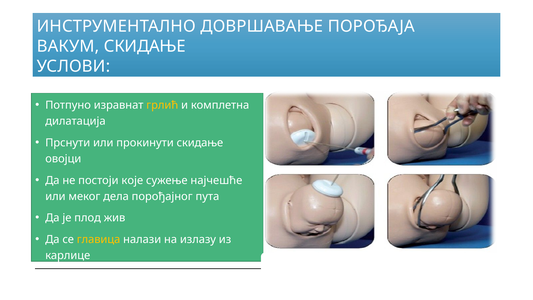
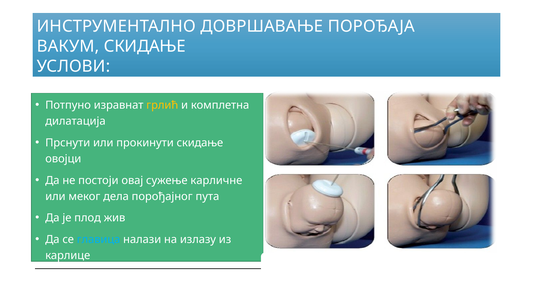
које: које -> овај
најчешће: најчешће -> карличне
главица colour: yellow -> light blue
